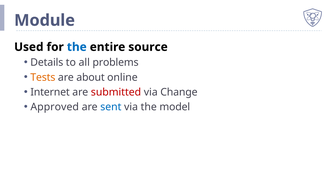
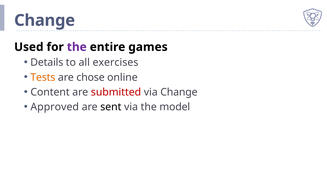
Module at (45, 20): Module -> Change
the at (77, 47) colour: blue -> purple
source: source -> games
problems: problems -> exercises
about: about -> chose
Internet: Internet -> Content
sent colour: blue -> black
